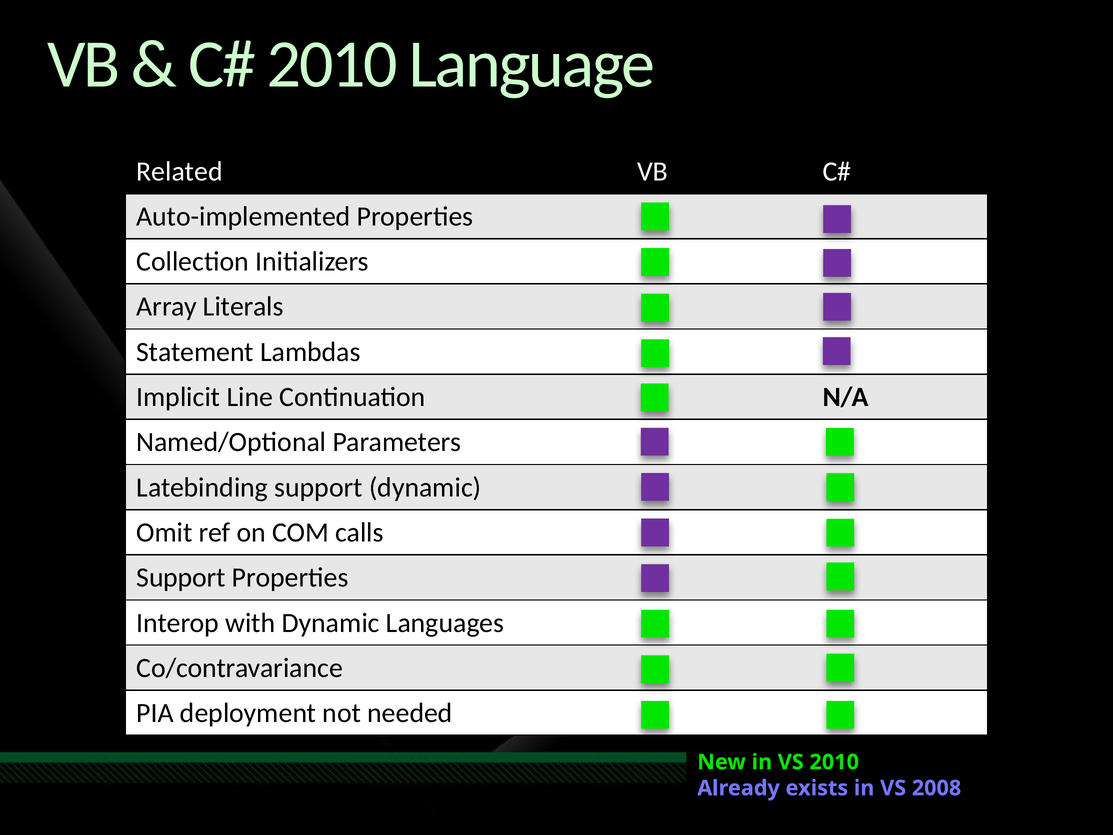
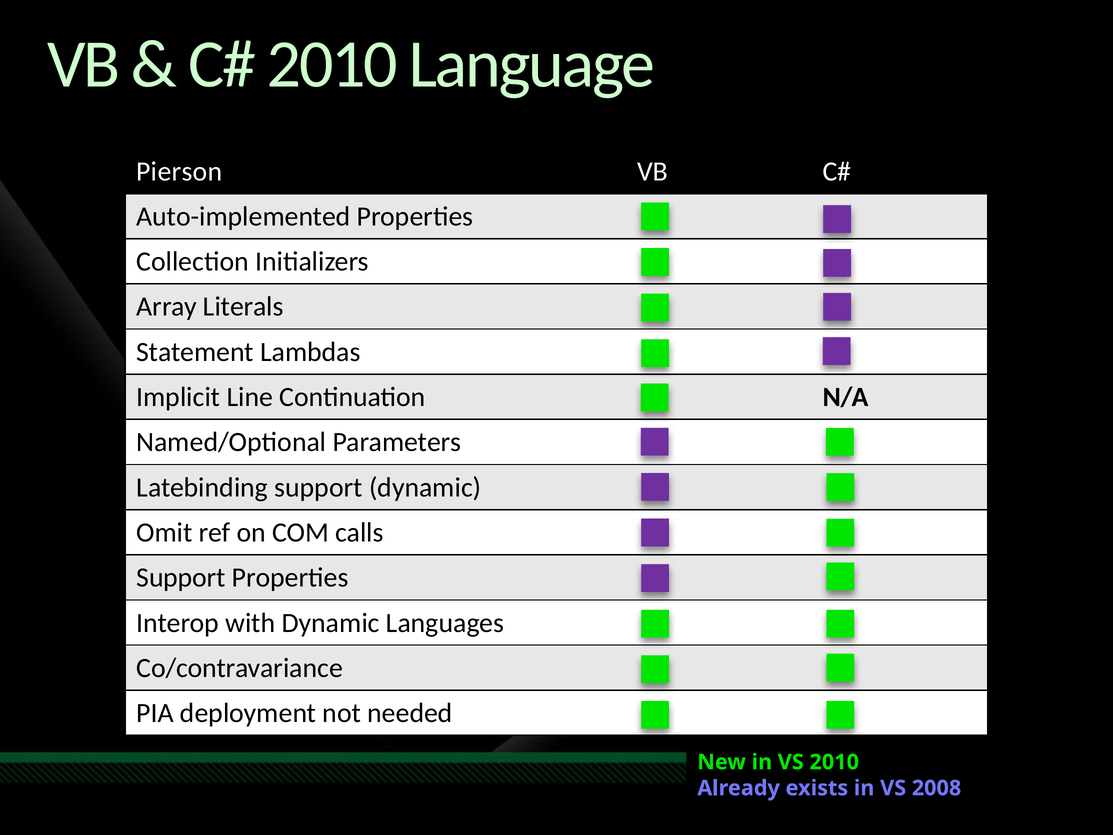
Related: Related -> Pierson
